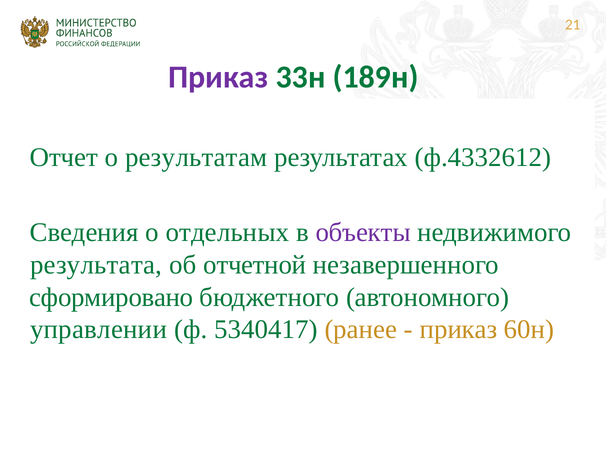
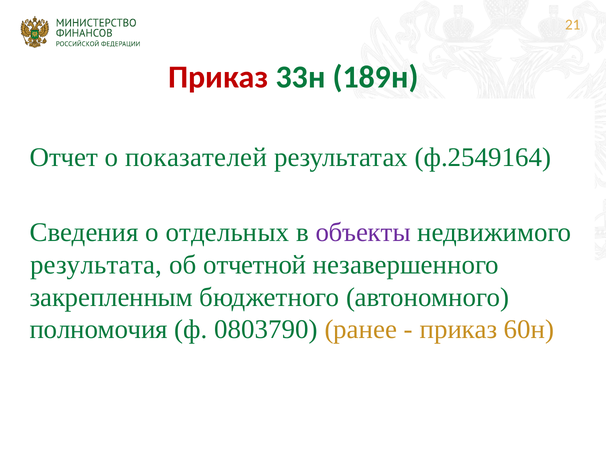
Приказ at (218, 77) colour: purple -> red
результатам: результатам -> показателей
ф.4332612: ф.4332612 -> ф.2549164
сформировано: сформировано -> закрепленным
управлении: управлении -> полномочия
5340417: 5340417 -> 0803790
